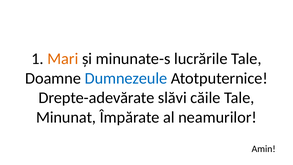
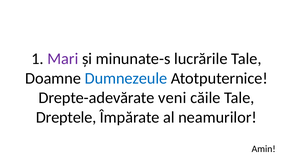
Mari colour: orange -> purple
slăvi: slăvi -> veni
Minunat: Minunat -> Dreptele
